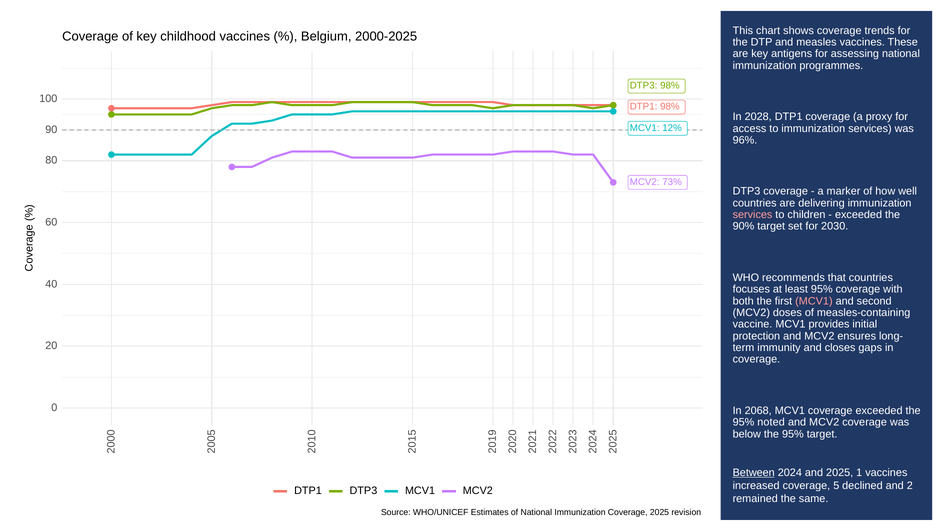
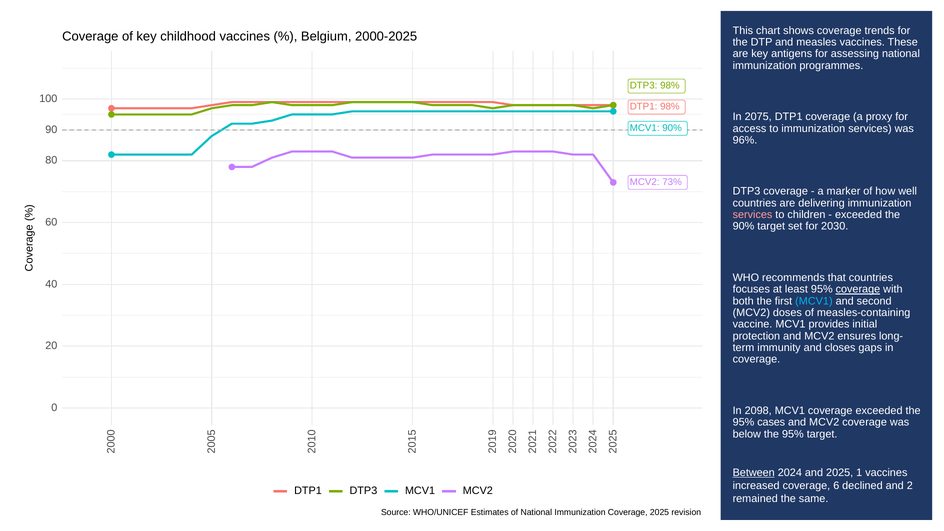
2028: 2028 -> 2075
MCV1 12%: 12% -> 90%
coverage at (858, 289) underline: none -> present
MCV1 at (814, 301) colour: pink -> light blue
2068: 2068 -> 2098
noted: noted -> cases
coverage 5: 5 -> 6
